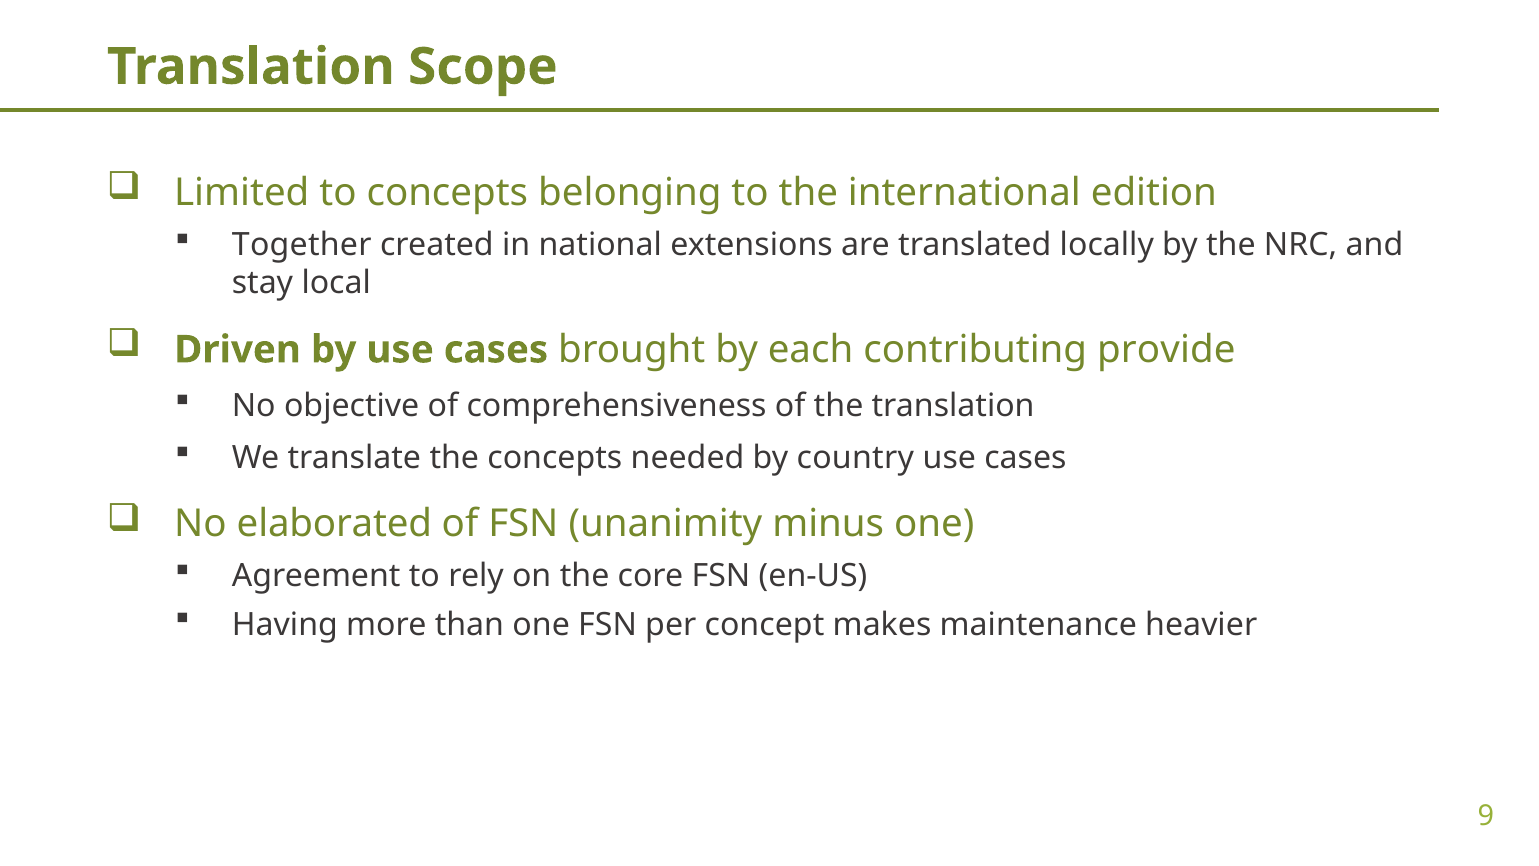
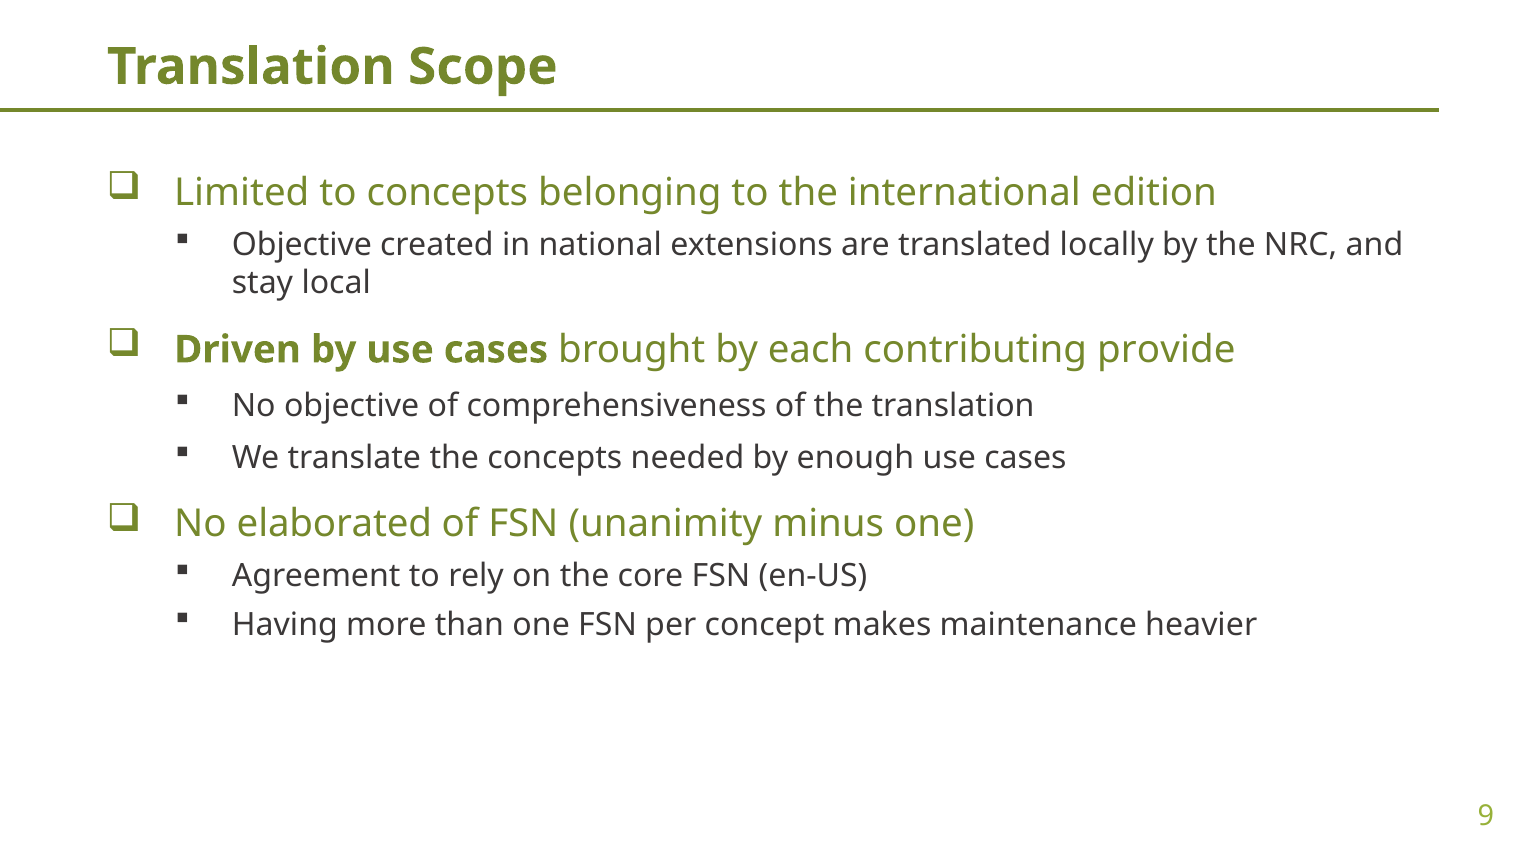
Together at (302, 245): Together -> Objective
country: country -> enough
